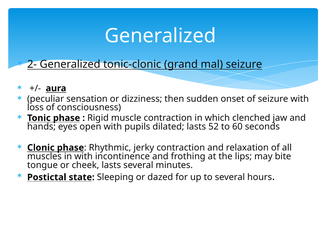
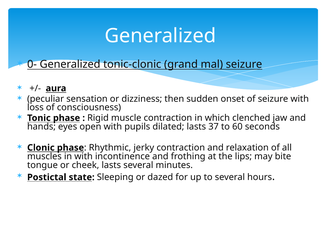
2-: 2- -> 0-
52: 52 -> 37
